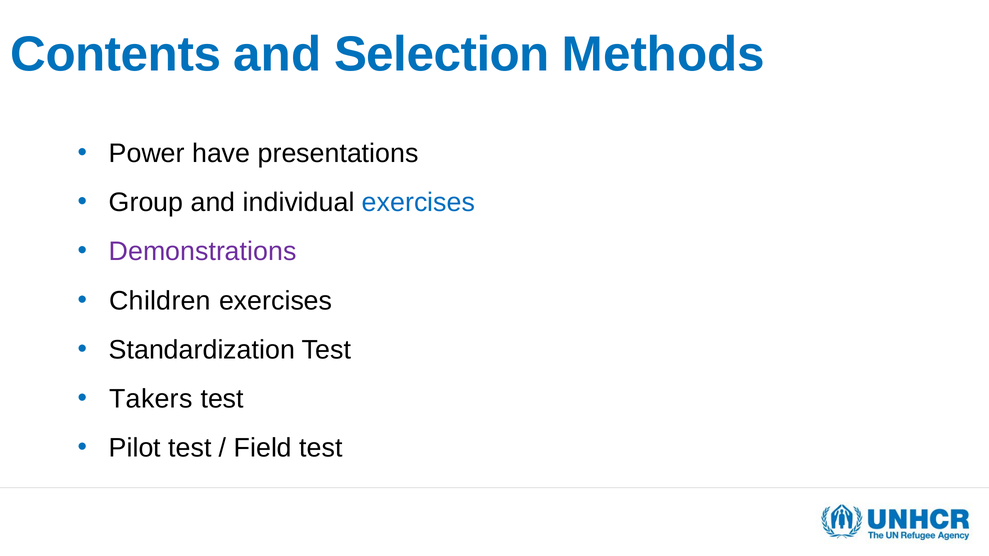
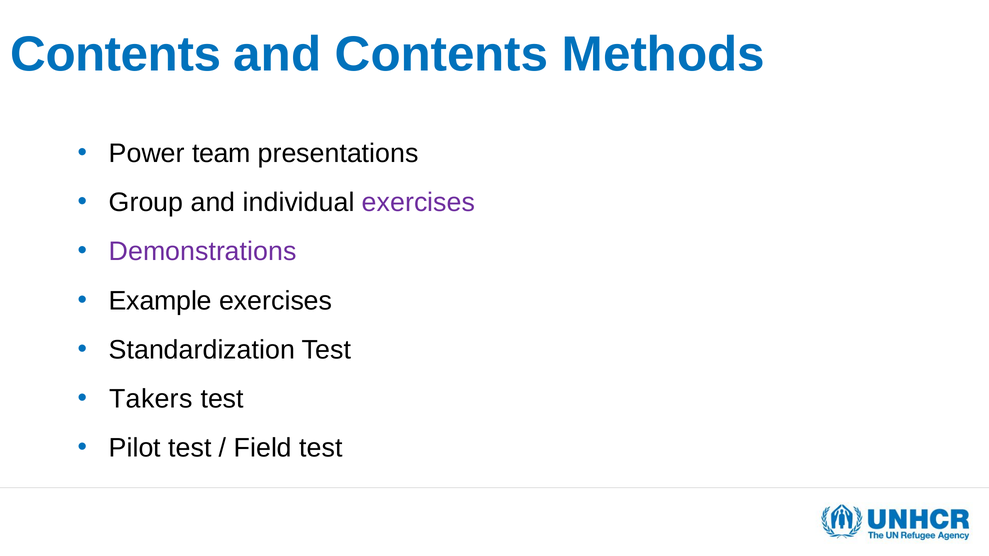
and Selection: Selection -> Contents
have: have -> team
exercises at (418, 203) colour: blue -> purple
Children: Children -> Example
